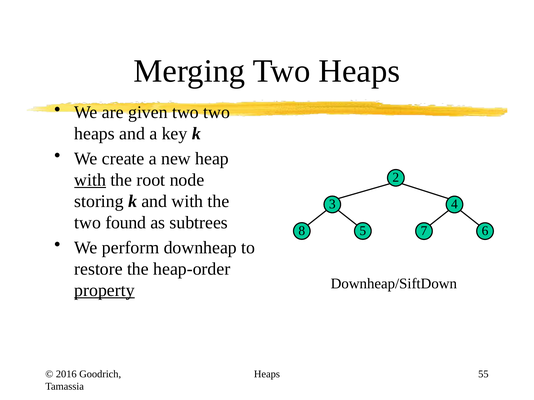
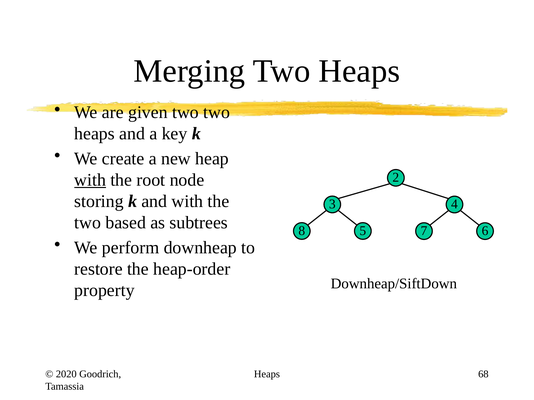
found: found -> based
property underline: present -> none
2016: 2016 -> 2020
55: 55 -> 68
